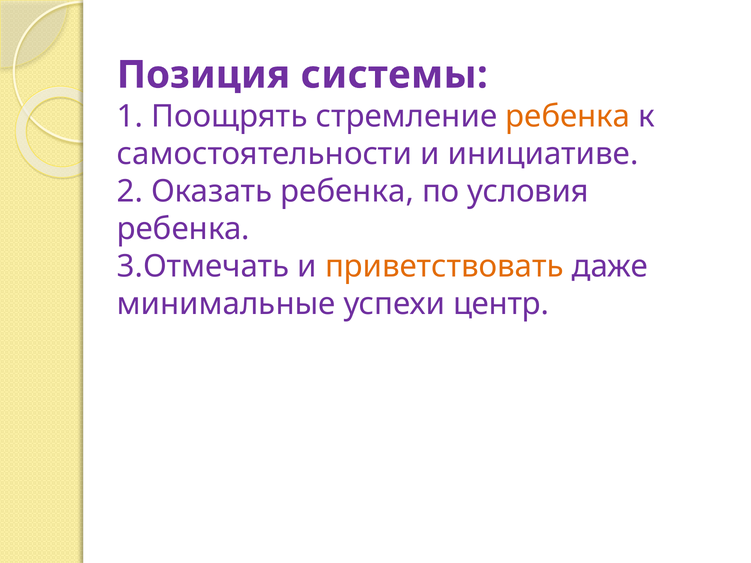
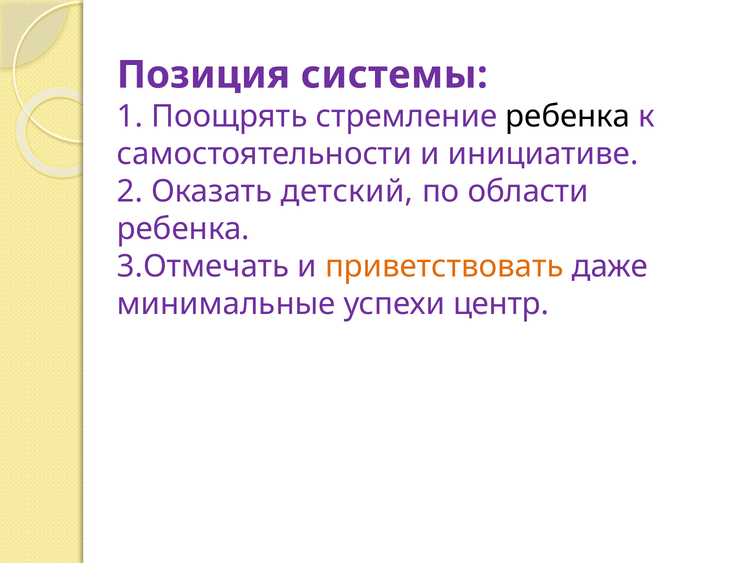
ребенка at (568, 116) colour: orange -> black
Оказать ребенка: ребенка -> детский
условия: условия -> области
